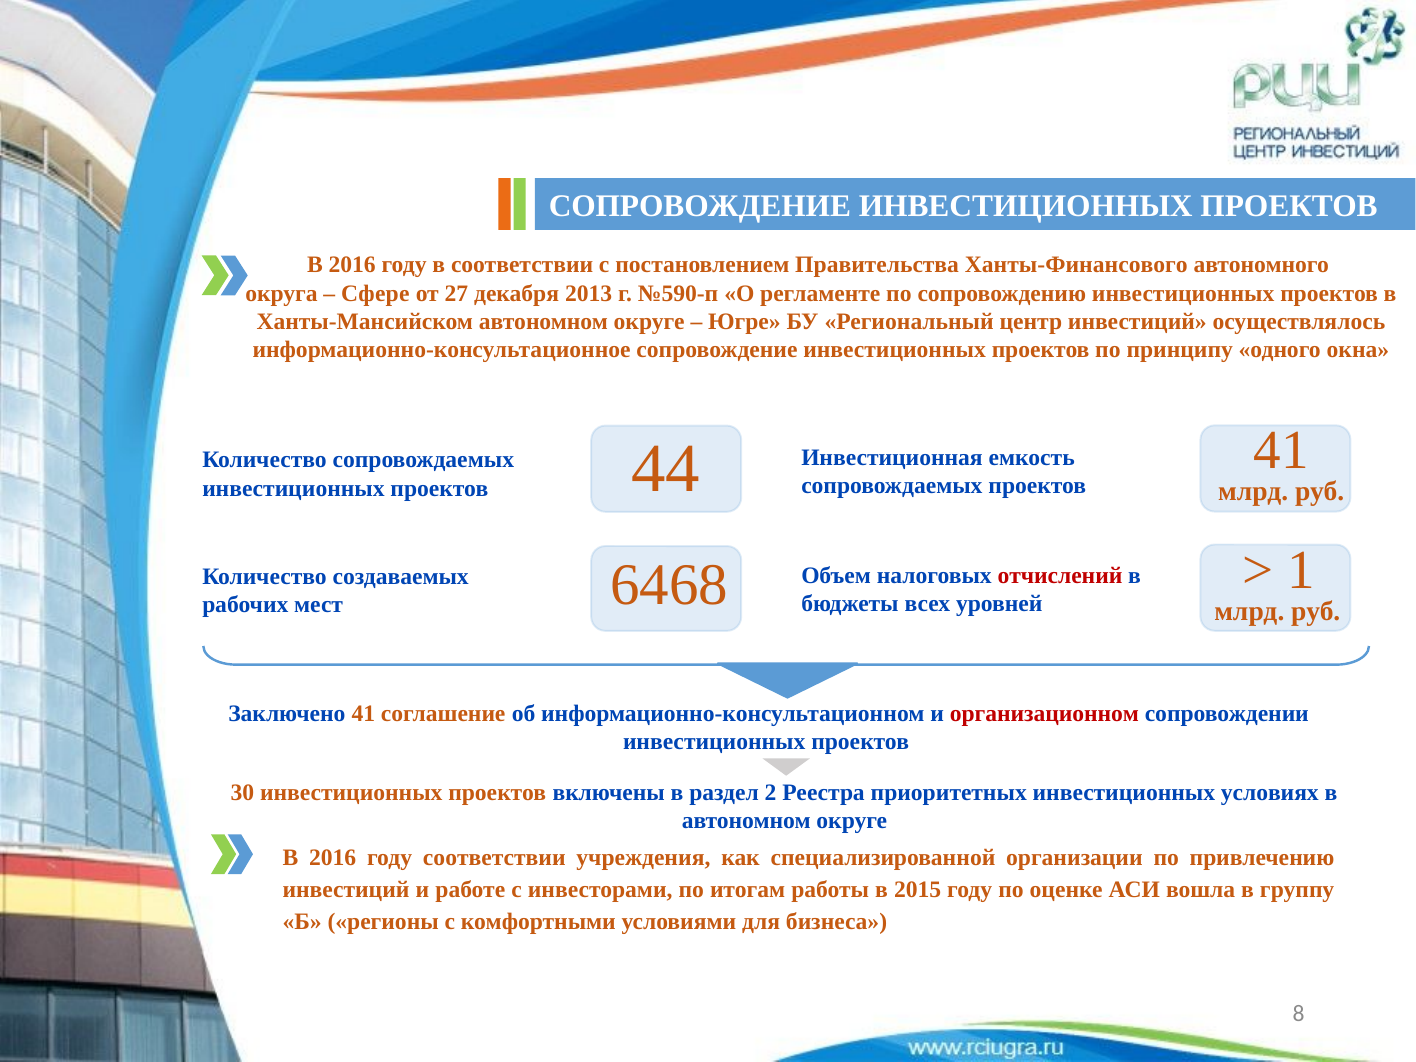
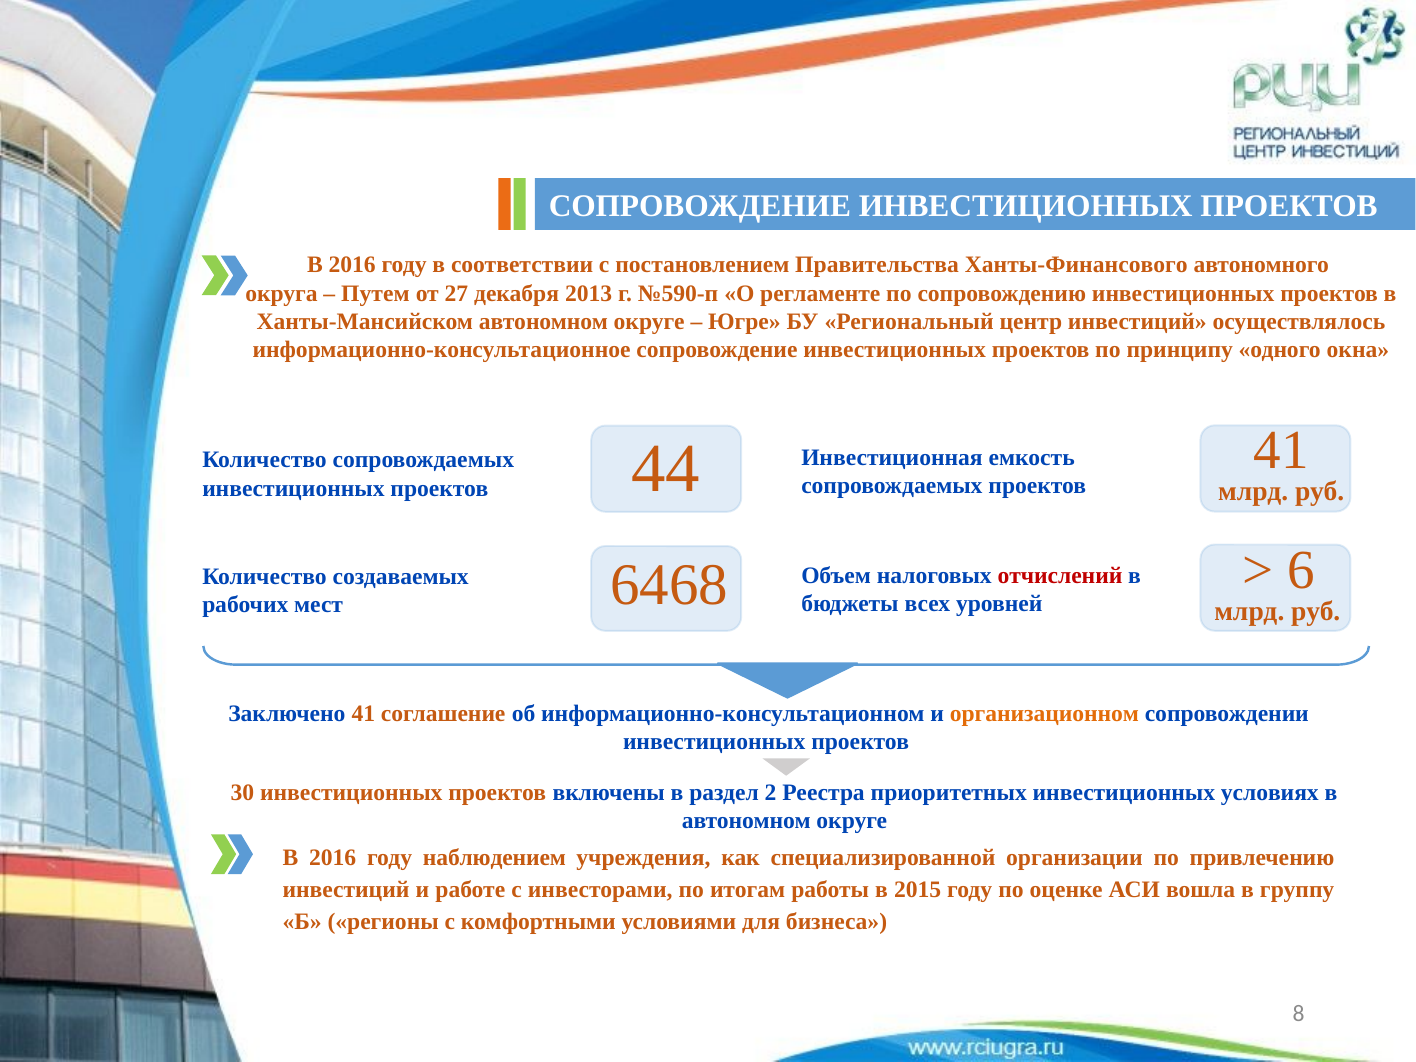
Сфере: Сфере -> Путем
1: 1 -> 6
организационном colour: red -> orange
году соответствии: соответствии -> наблюдением
